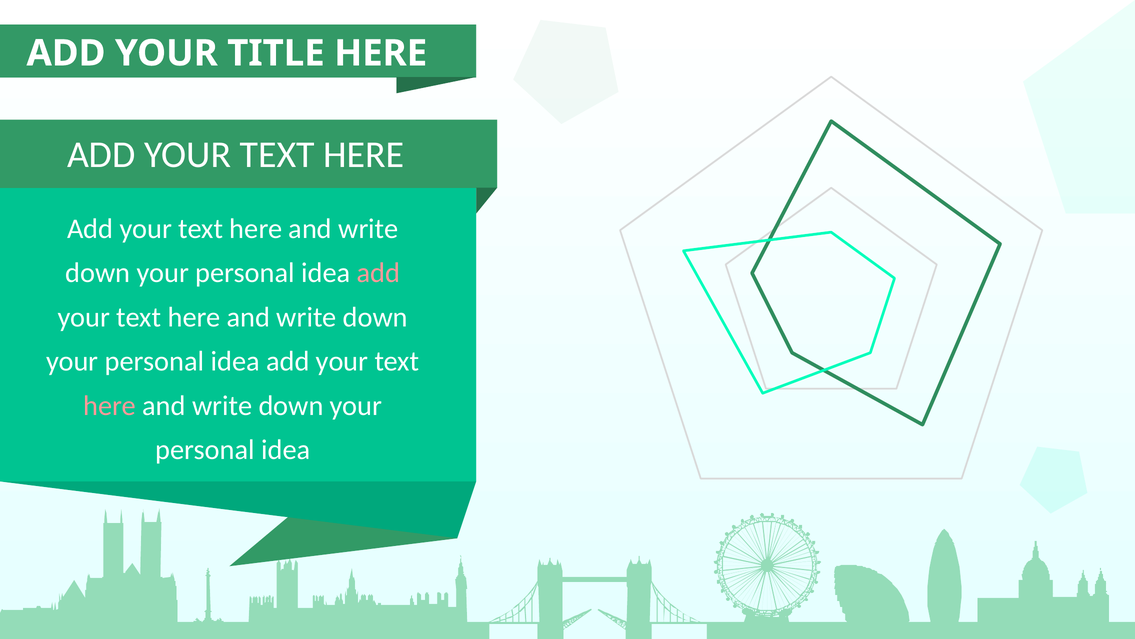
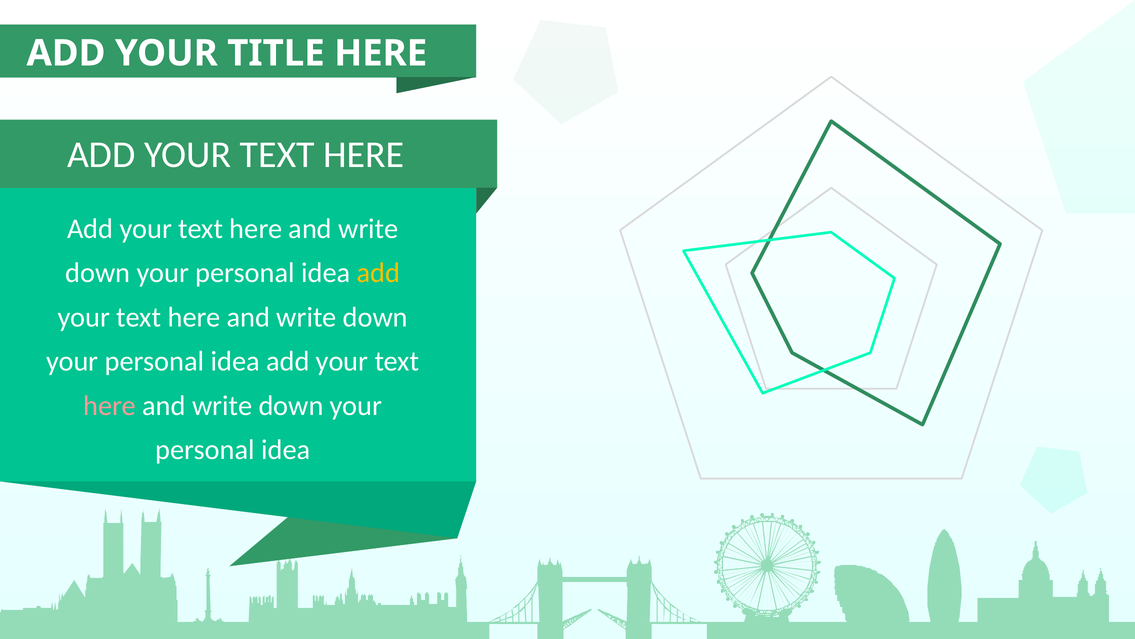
add at (378, 273) colour: pink -> yellow
